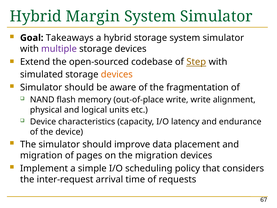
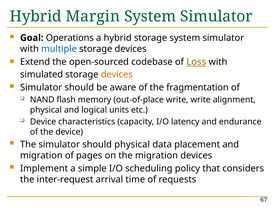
Takeaways: Takeaways -> Operations
multiple colour: purple -> blue
Step: Step -> Loss
should improve: improve -> physical
